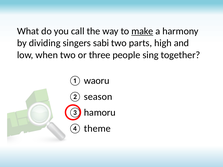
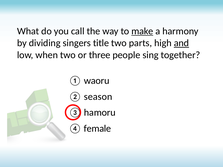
sabi: sabi -> title
and underline: none -> present
theme: theme -> female
